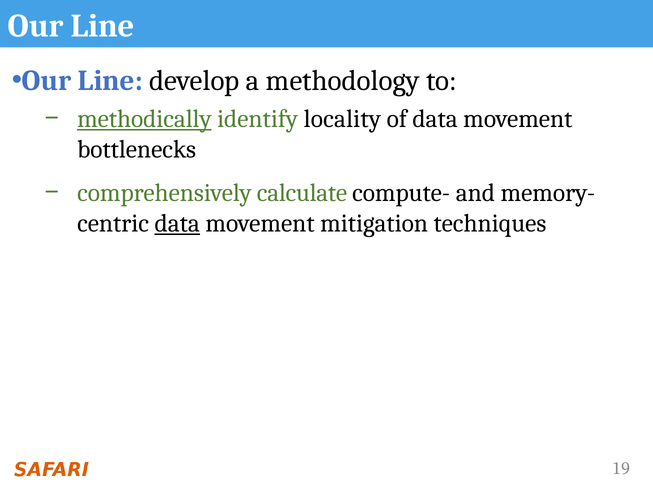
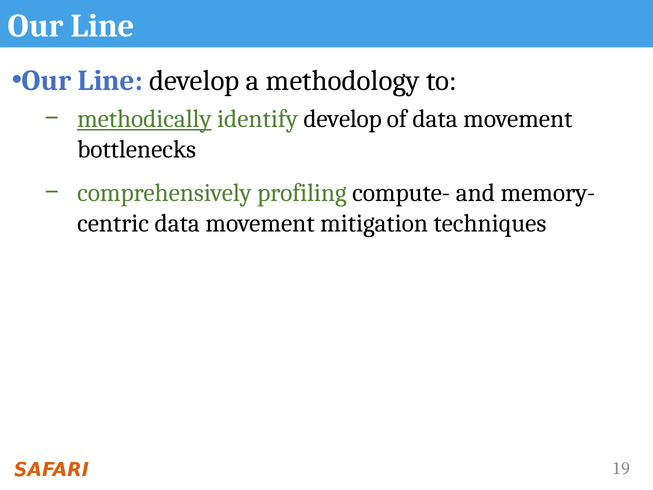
identify locality: locality -> develop
calculate: calculate -> profiling
data at (177, 223) underline: present -> none
